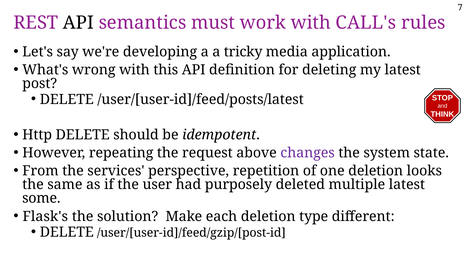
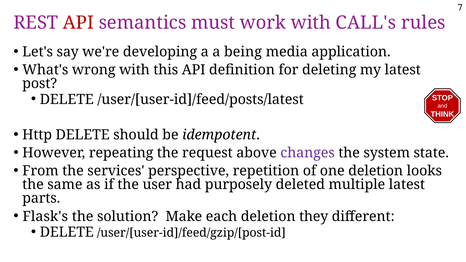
API at (78, 23) colour: black -> red
tricky: tricky -> being
some: some -> parts
type: type -> they
